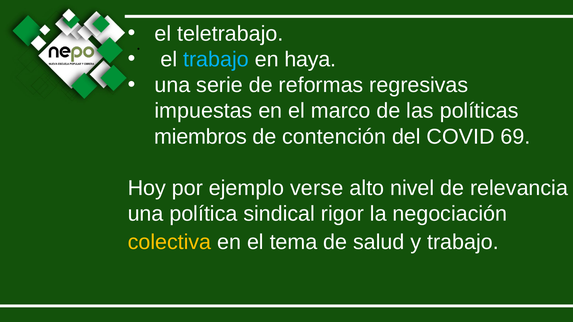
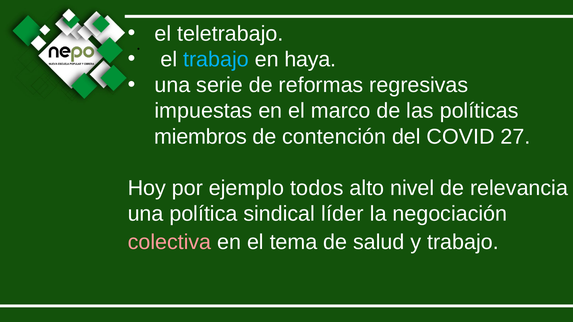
69: 69 -> 27
verse: verse -> todos
rigor: rigor -> líder
colectiva colour: yellow -> pink
